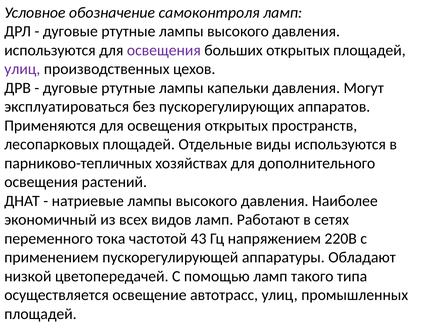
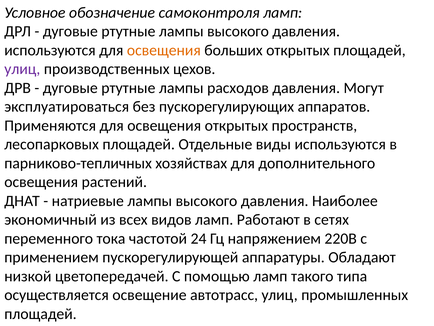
освещения at (164, 50) colour: purple -> orange
капельки: капельки -> расходов
43: 43 -> 24
